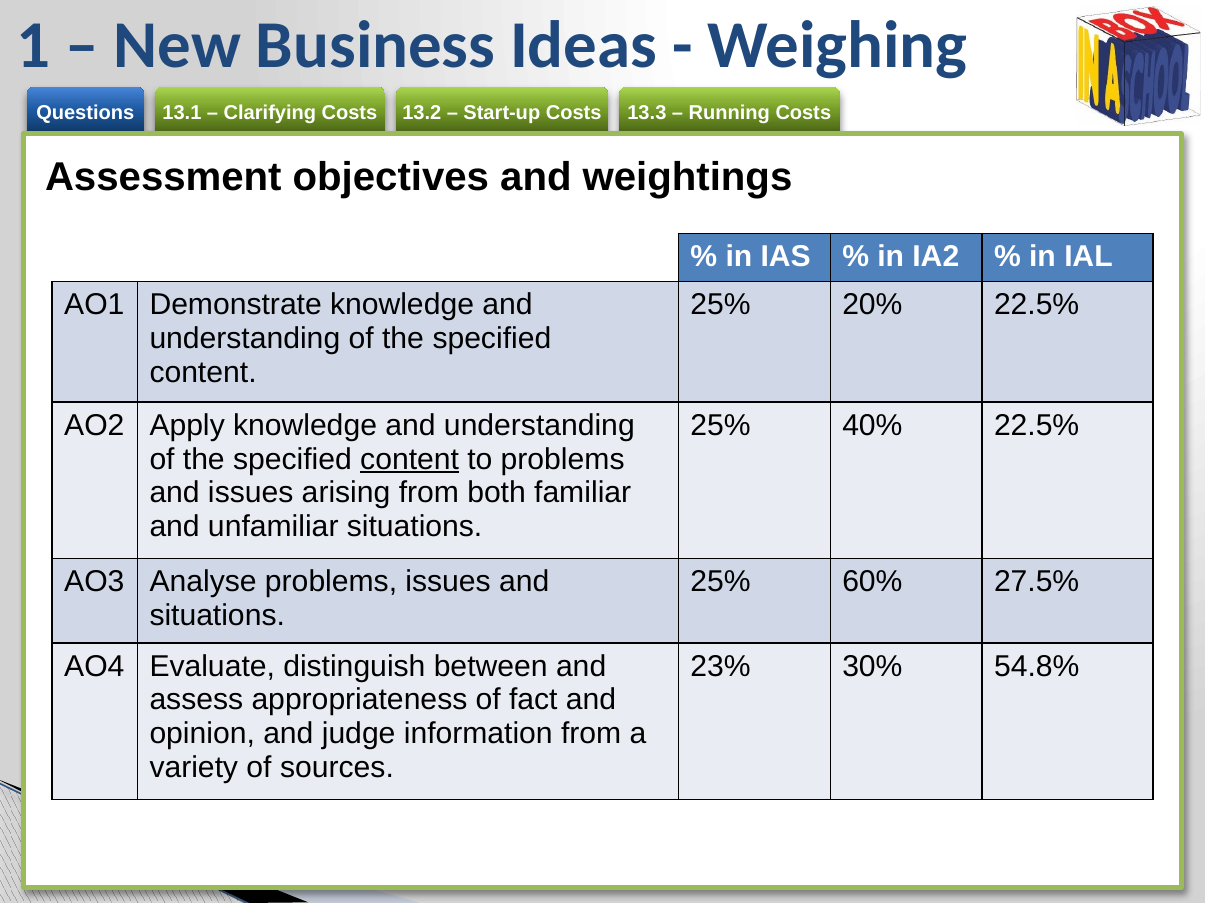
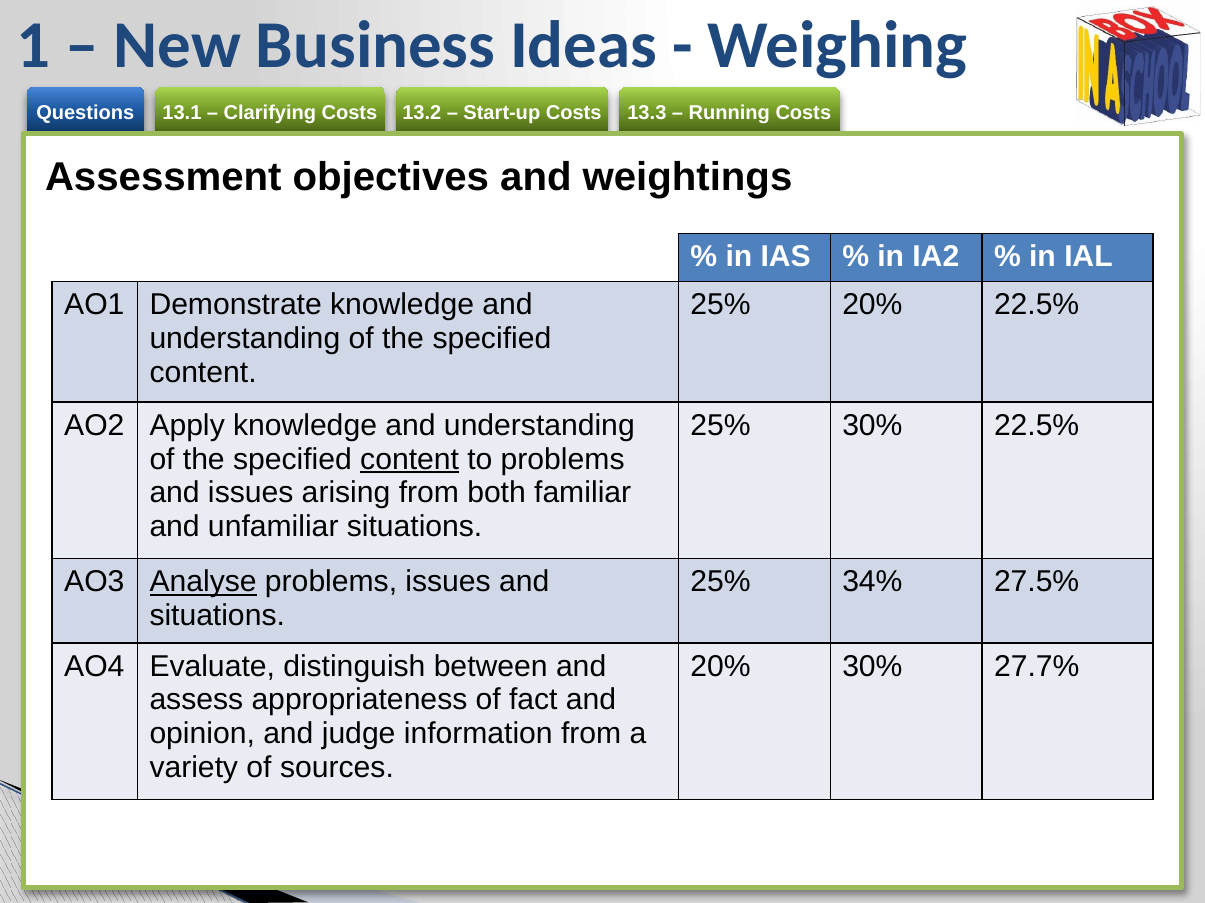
25% 40%: 40% -> 30%
Analyse underline: none -> present
60%: 60% -> 34%
23% at (721, 667): 23% -> 20%
54.8%: 54.8% -> 27.7%
